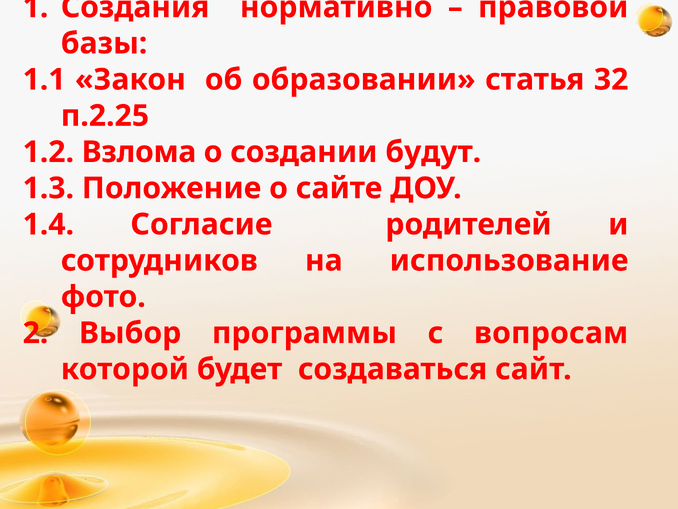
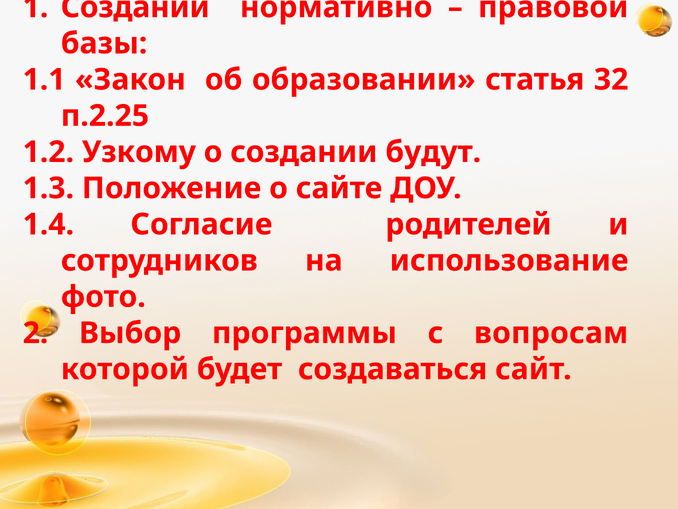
Создания at (135, 7): Создания -> Создании
Взлома: Взлома -> Узкому
